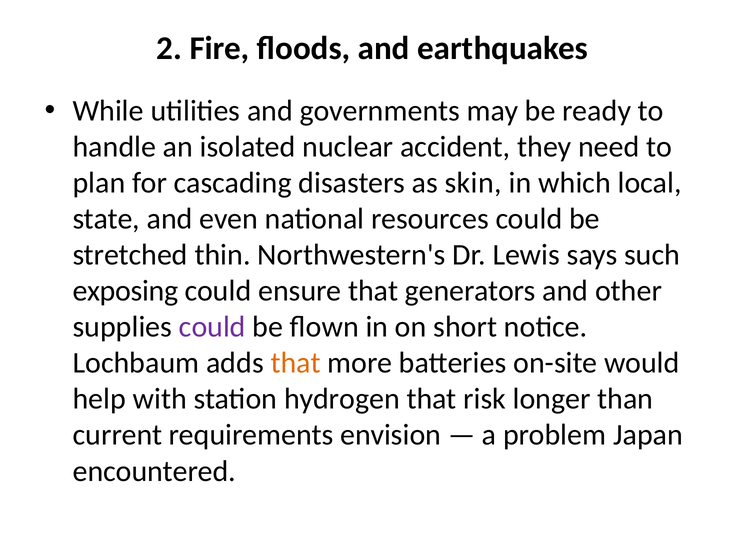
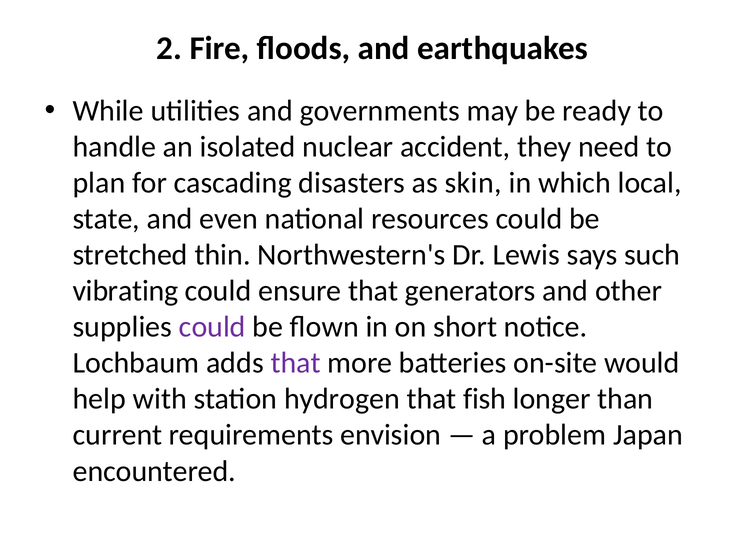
exposing: exposing -> vibrating
that at (296, 363) colour: orange -> purple
risk: risk -> fish
